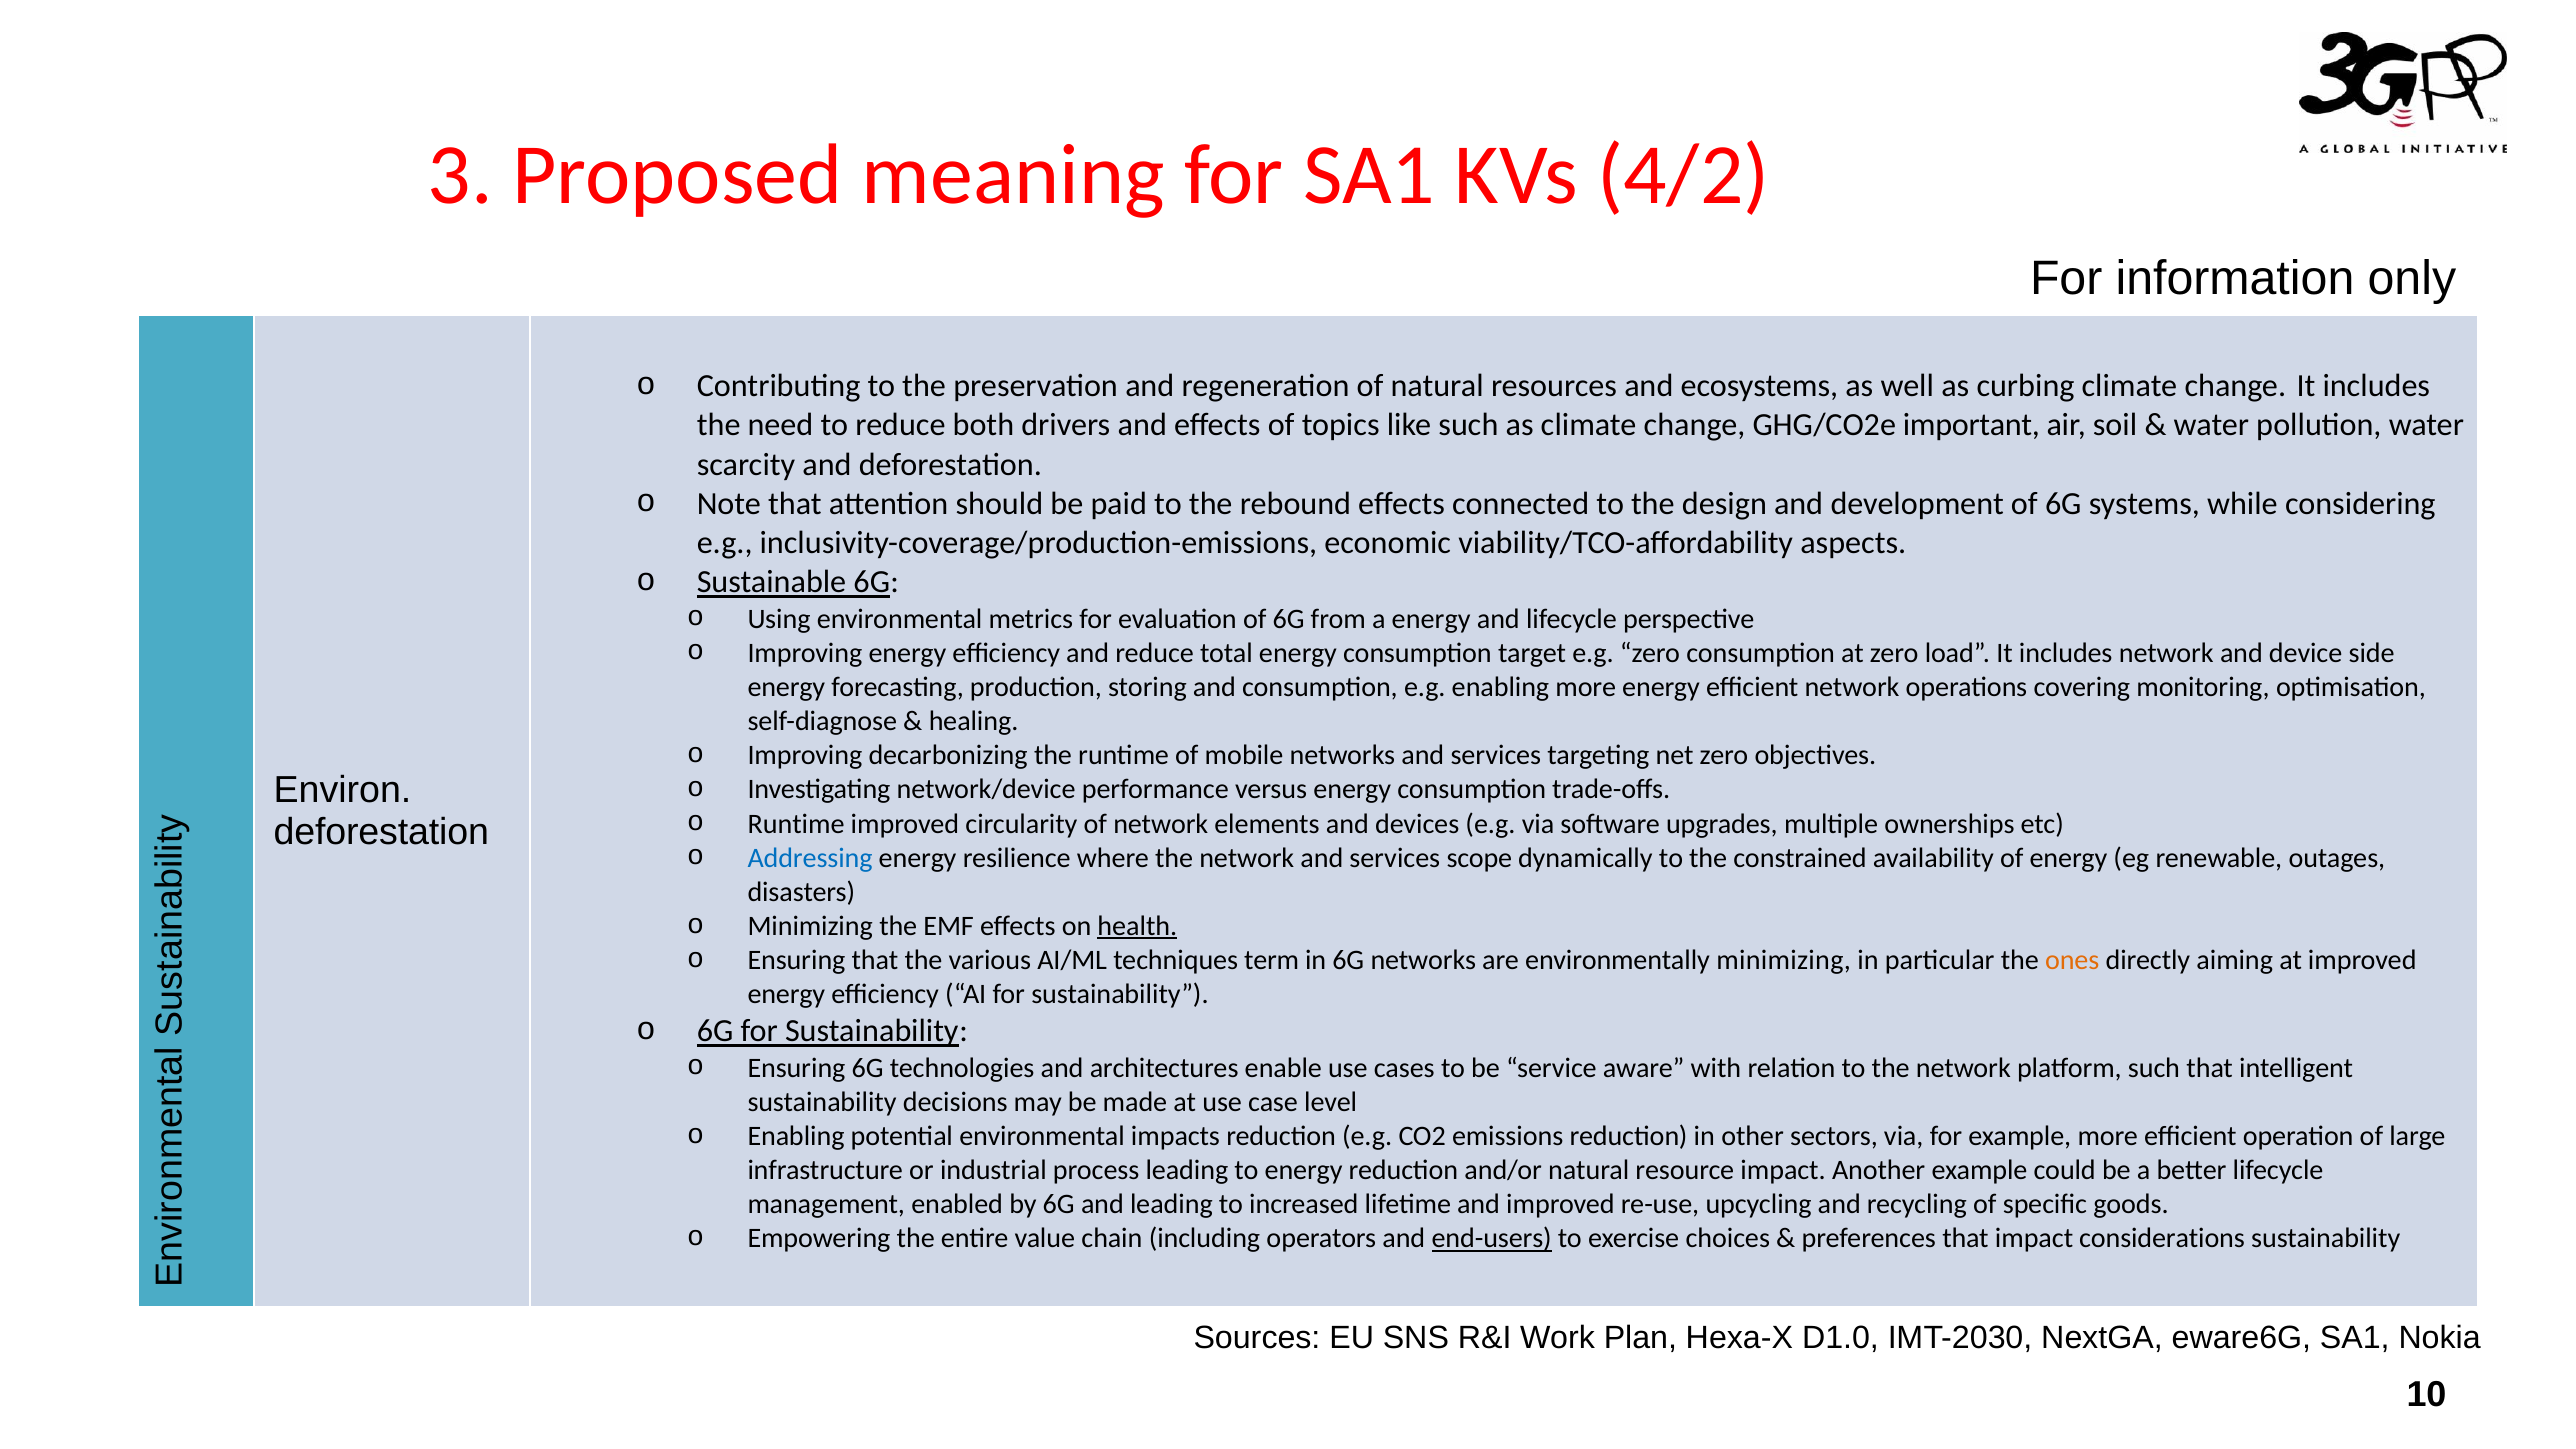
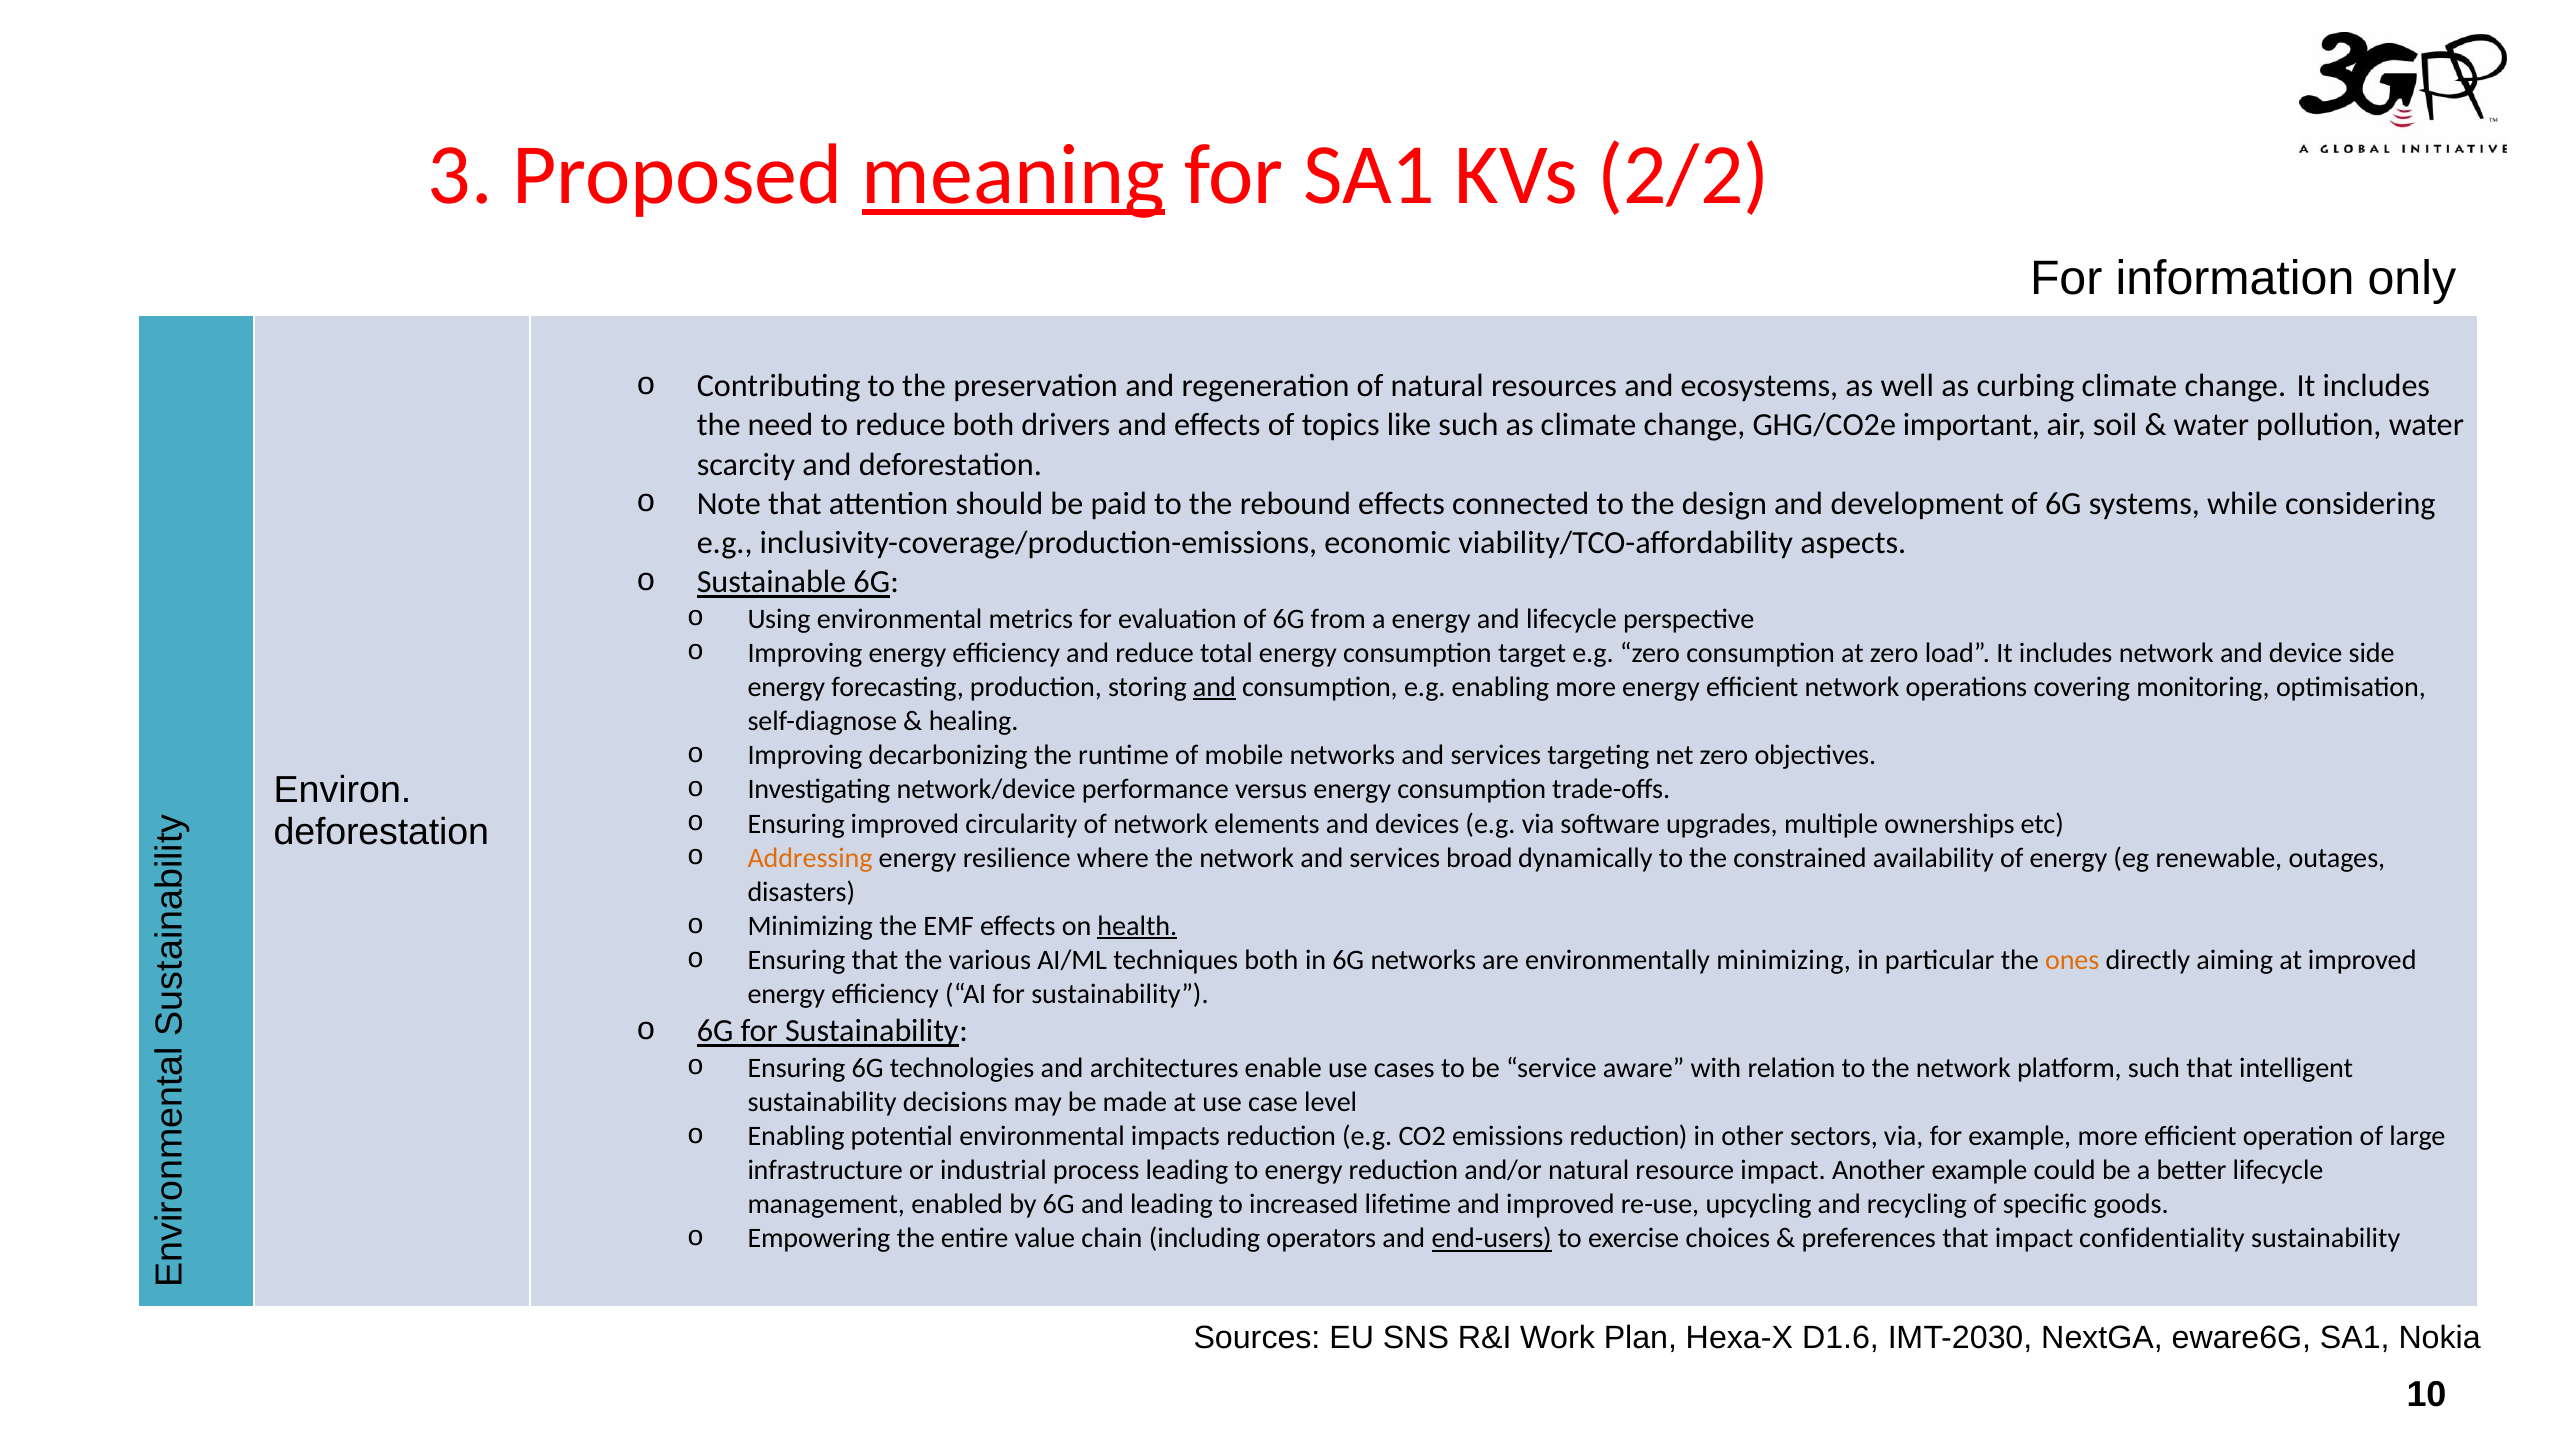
meaning underline: none -> present
4/2: 4/2 -> 2/2
and at (1214, 687) underline: none -> present
Runtime at (796, 824): Runtime -> Ensuring
Addressing colour: blue -> orange
scope: scope -> broad
techniques term: term -> both
considerations: considerations -> confidentiality
D1.0: D1.0 -> D1.6
